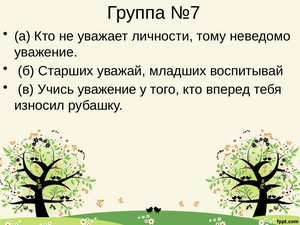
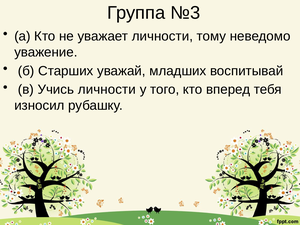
№7: №7 -> №3
Учись уважение: уважение -> личности
